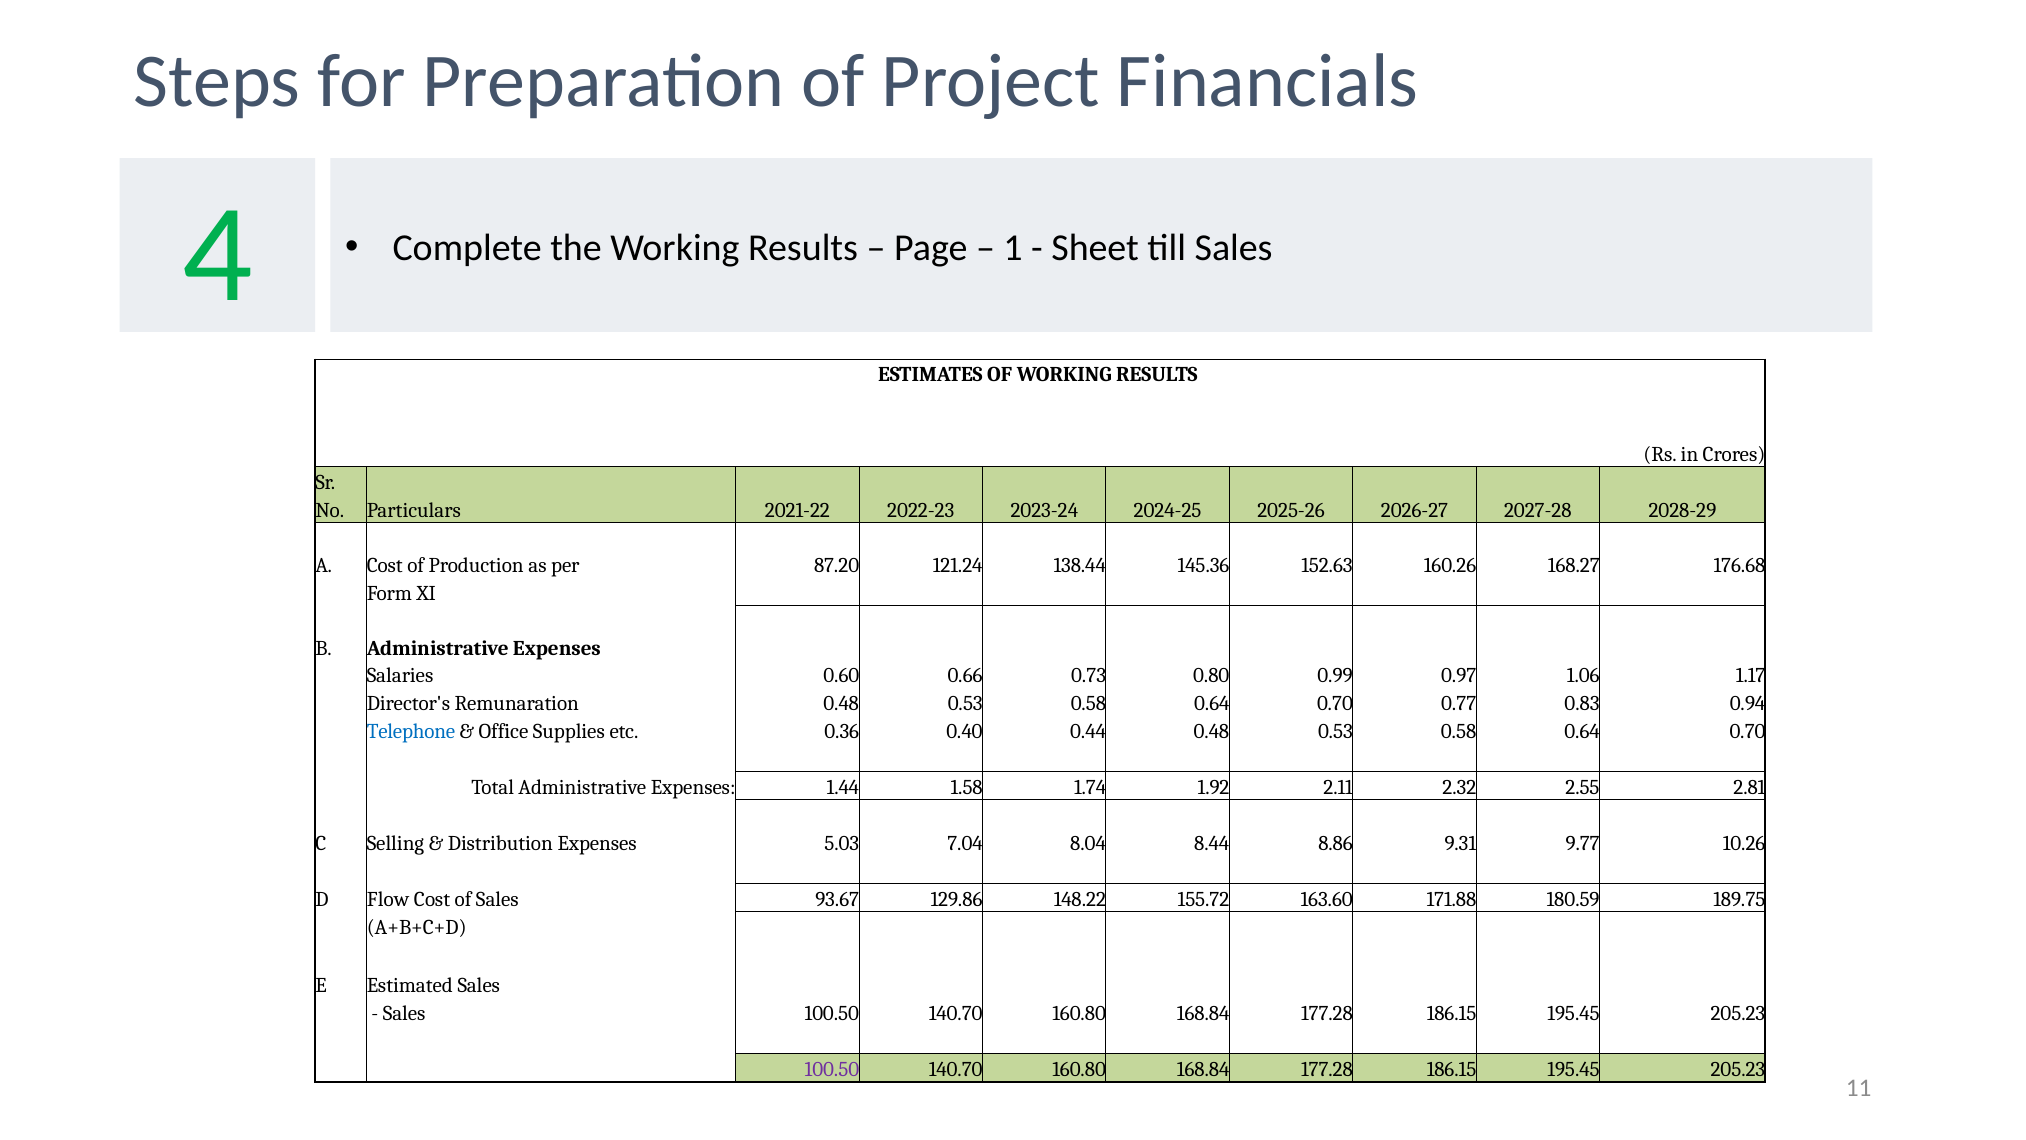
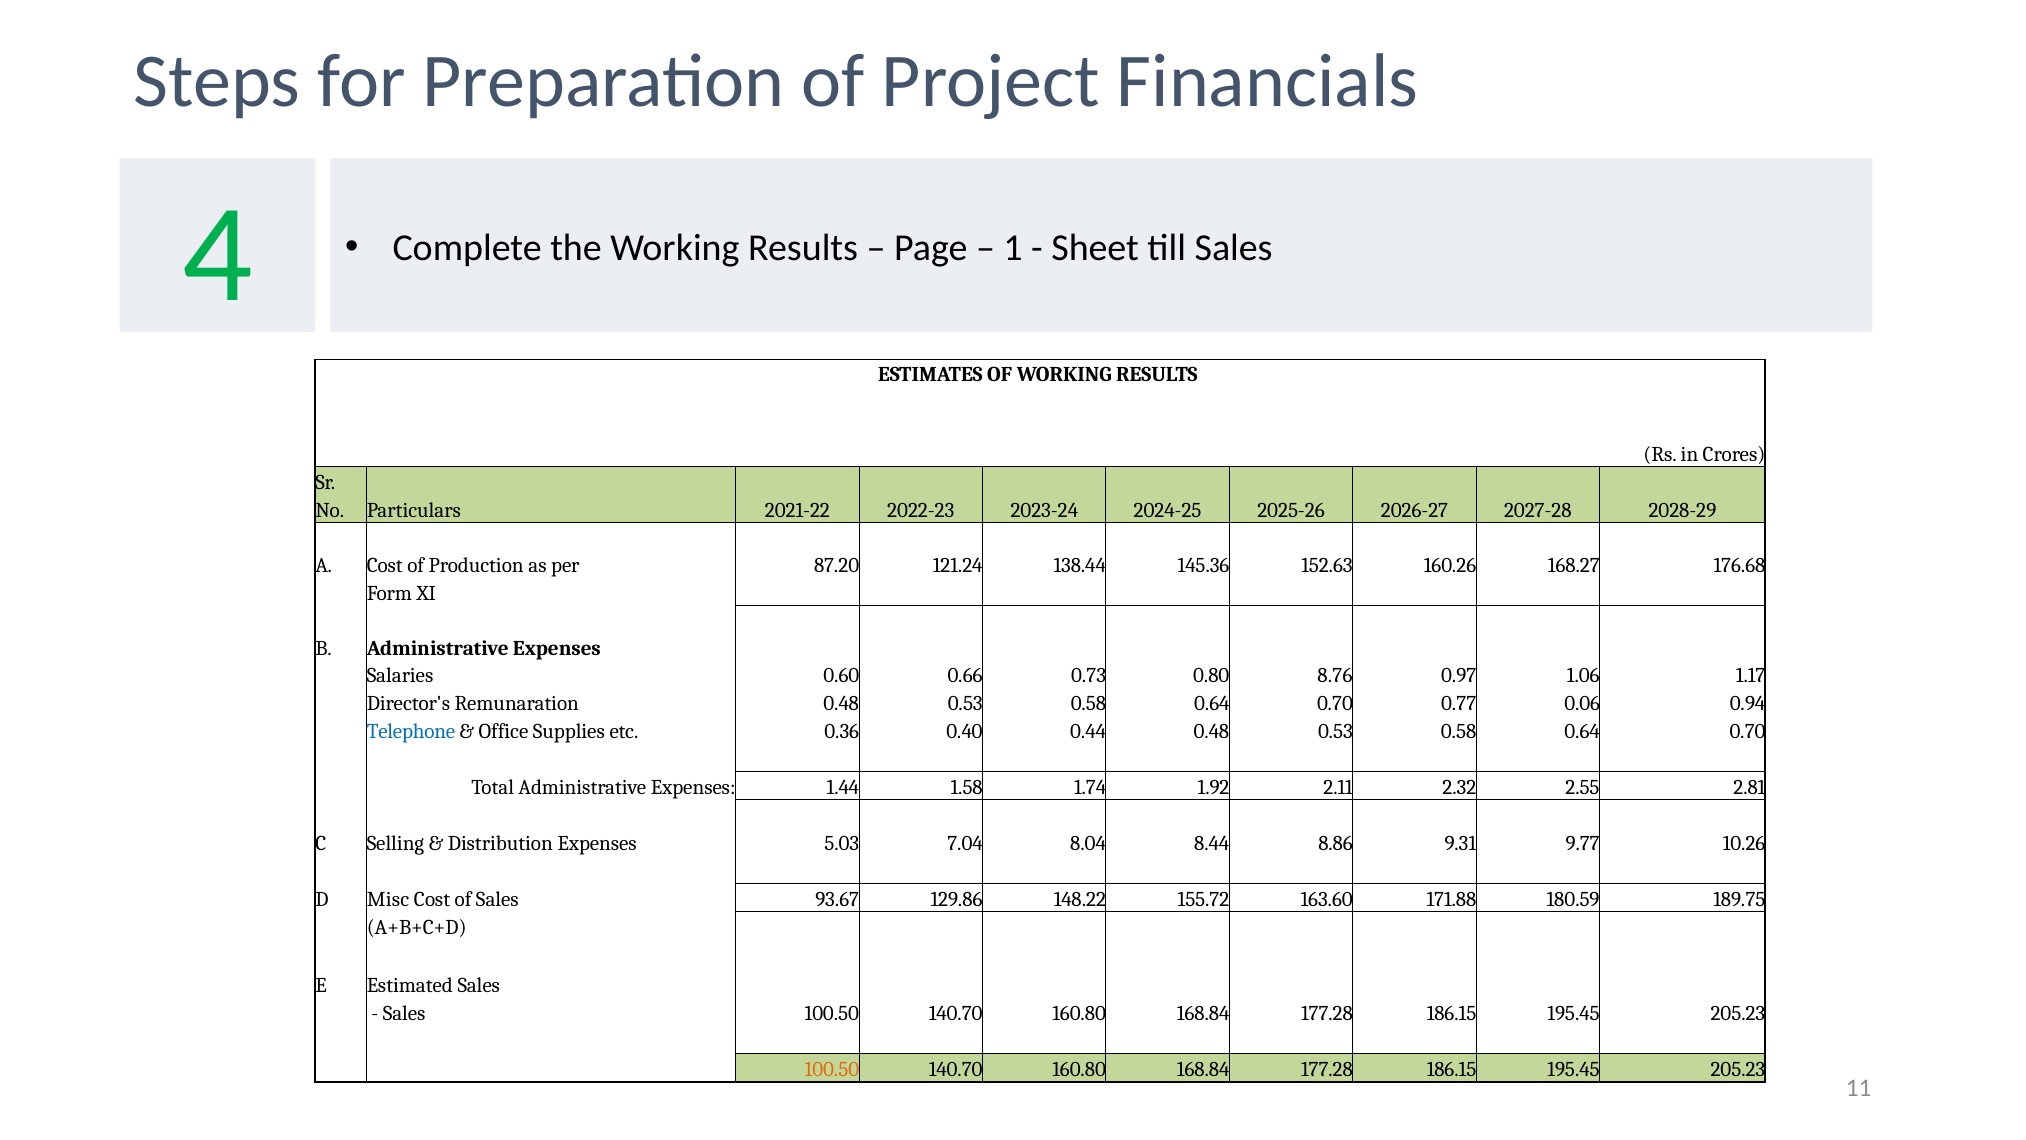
0.99: 0.99 -> 8.76
0.83: 0.83 -> 0.06
Flow: Flow -> Misc
100.50 at (832, 1069) colour: purple -> orange
